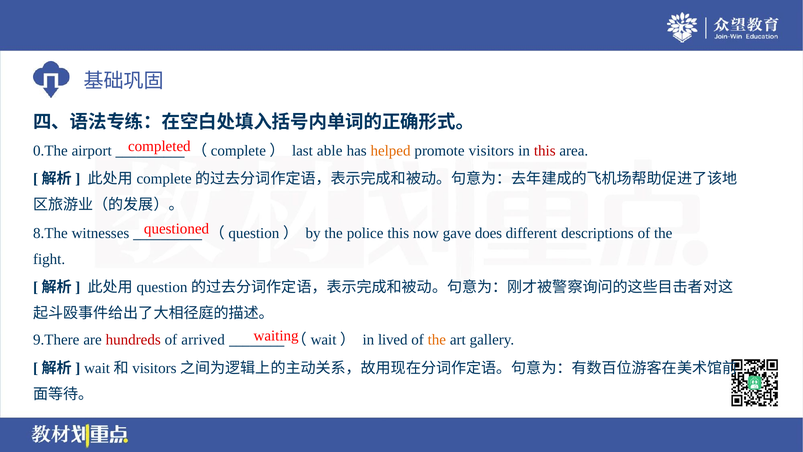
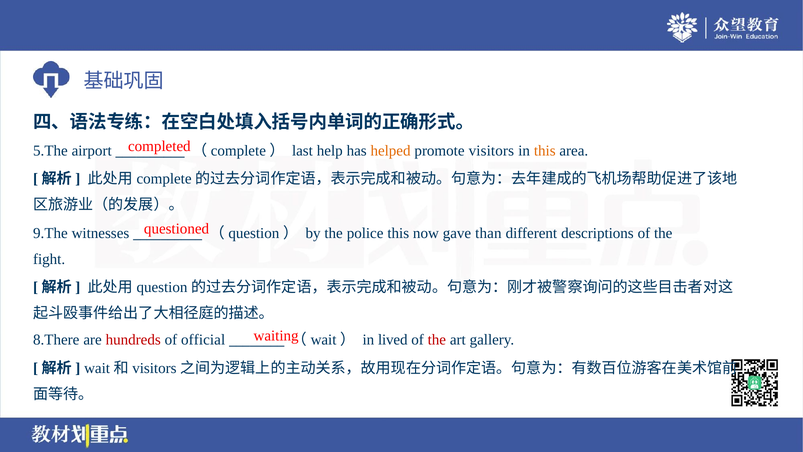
0.The: 0.The -> 5.The
able: able -> help
this at (545, 151) colour: red -> orange
8.The: 8.The -> 9.The
does: does -> than
9.There: 9.There -> 8.There
arrived: arrived -> official
the at (437, 340) colour: orange -> red
